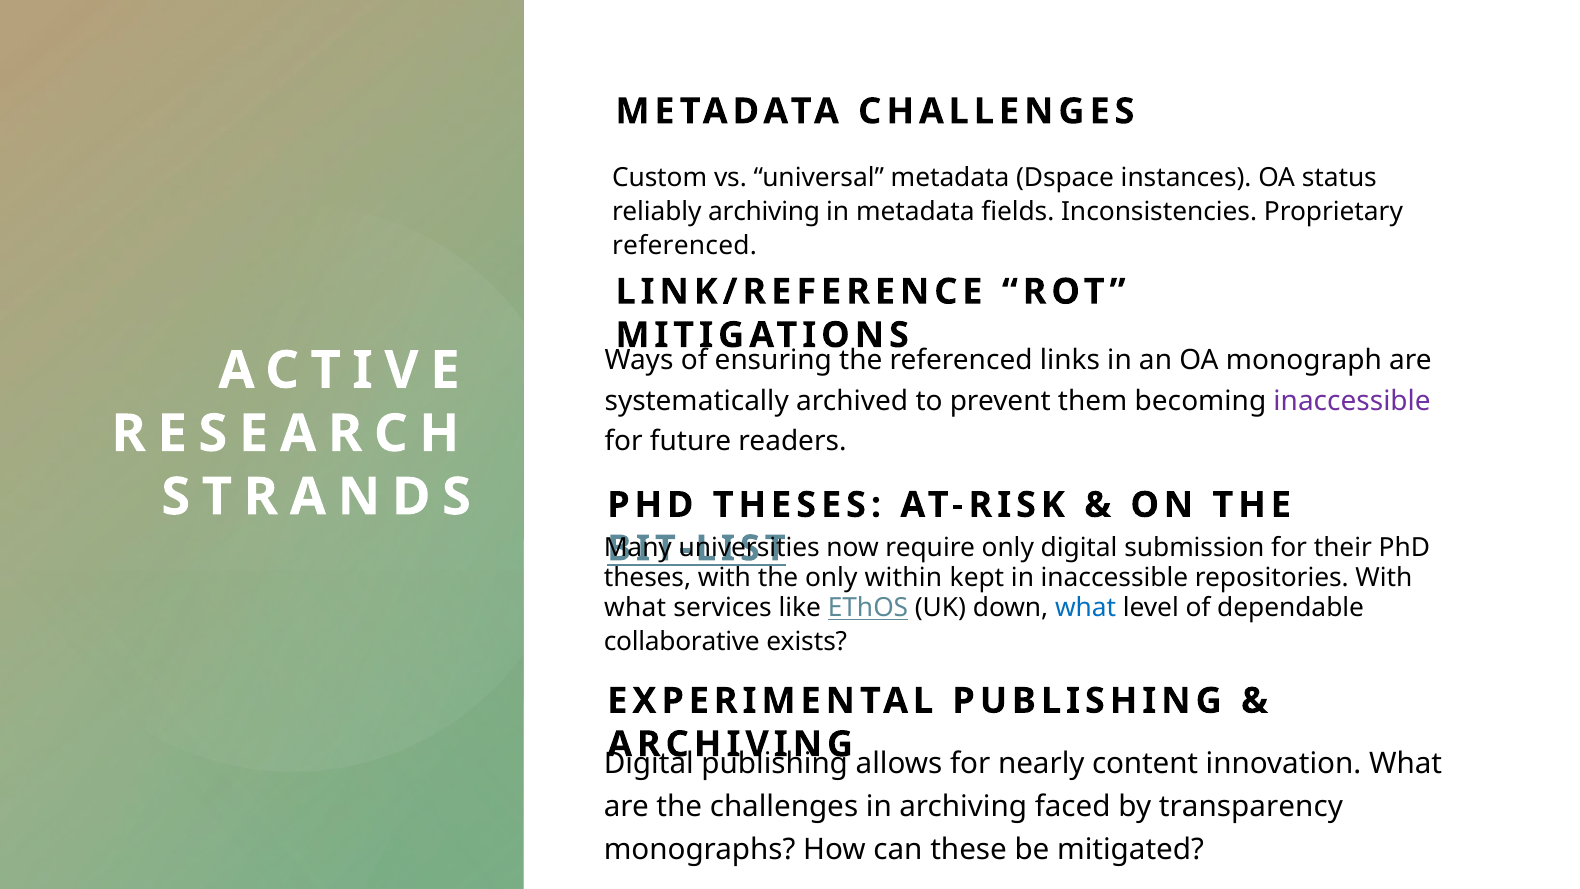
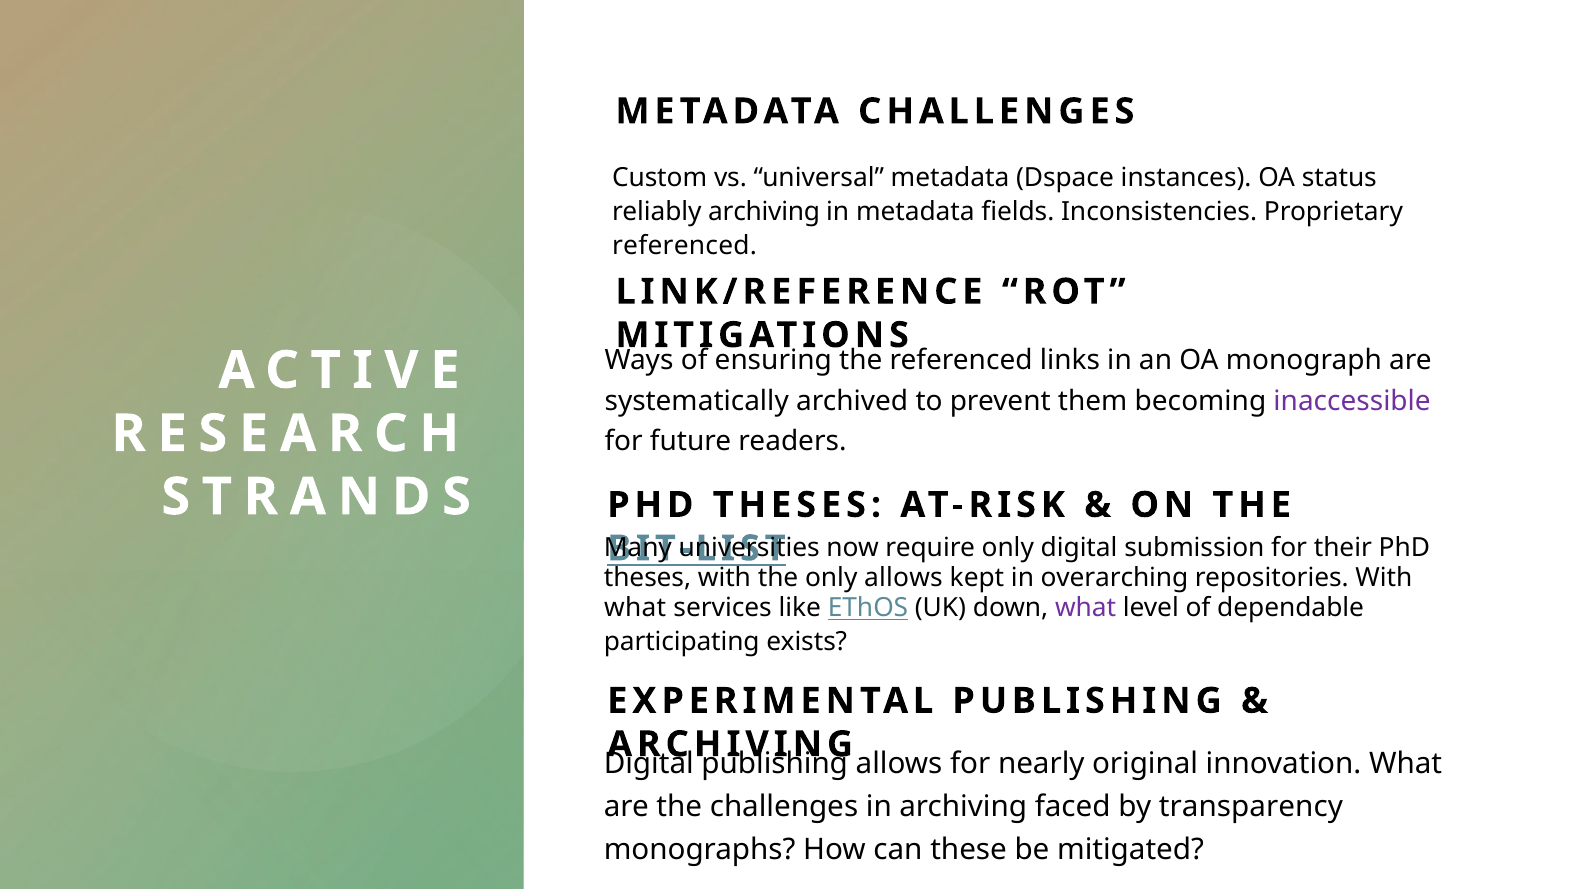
only within: within -> allows
in inaccessible: inaccessible -> overarching
what at (1086, 608) colour: blue -> purple
collaborative: collaborative -> participating
content: content -> original
